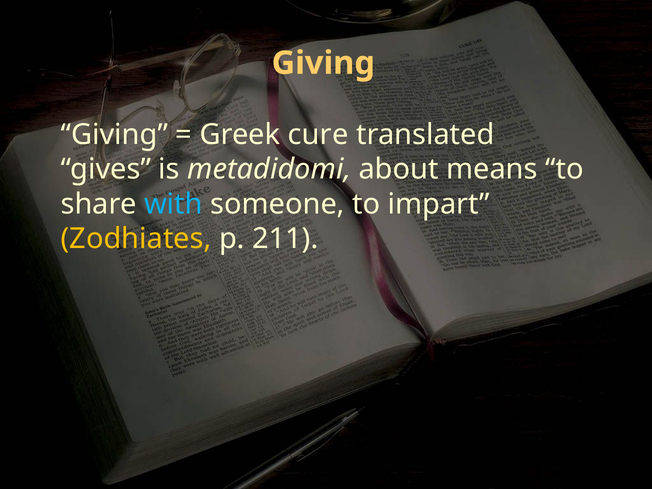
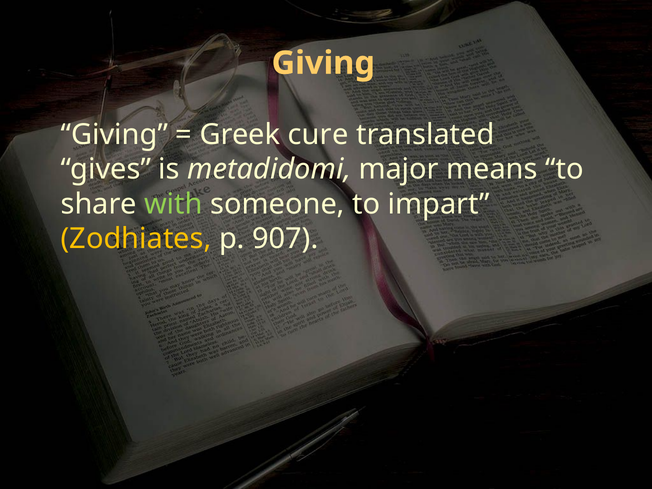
about: about -> major
with colour: light blue -> light green
211: 211 -> 907
